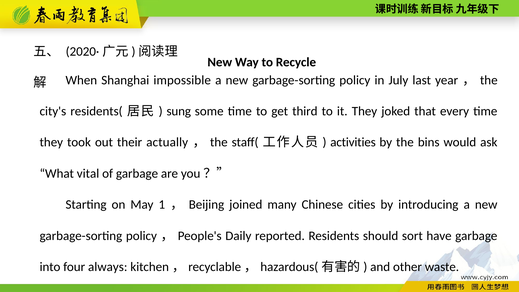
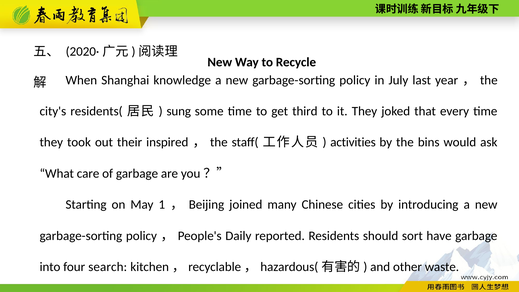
impossible: impossible -> knowledge
actually: actually -> inspired
vital: vital -> care
always: always -> search
